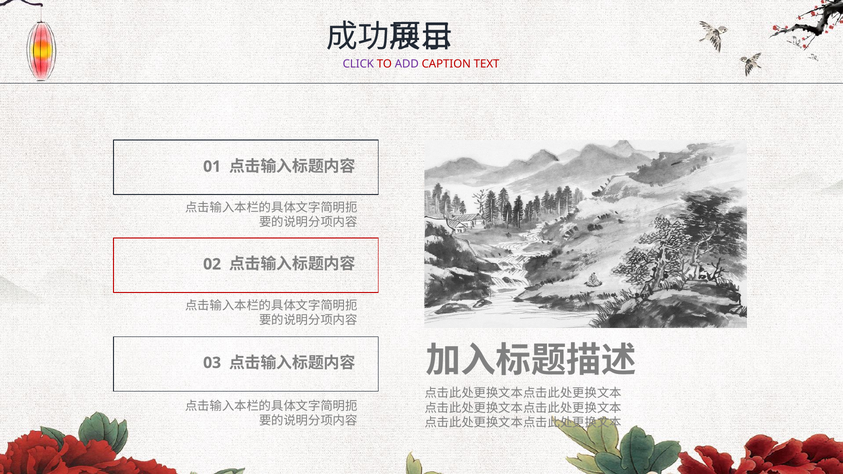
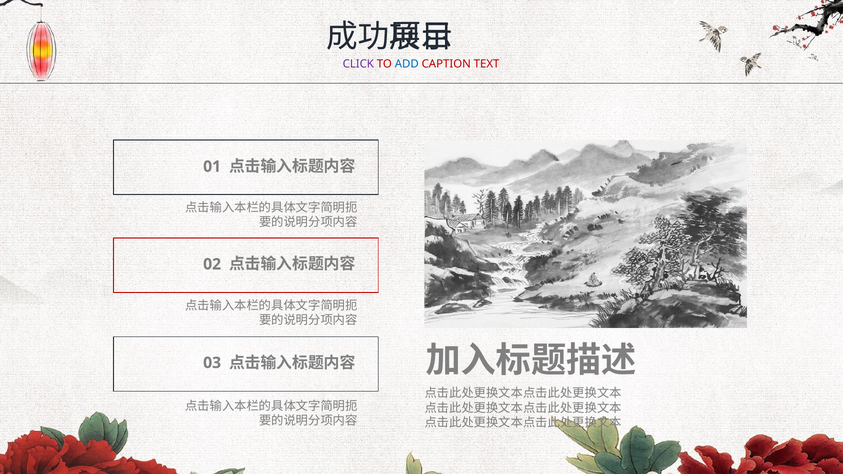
ADD colour: purple -> blue
